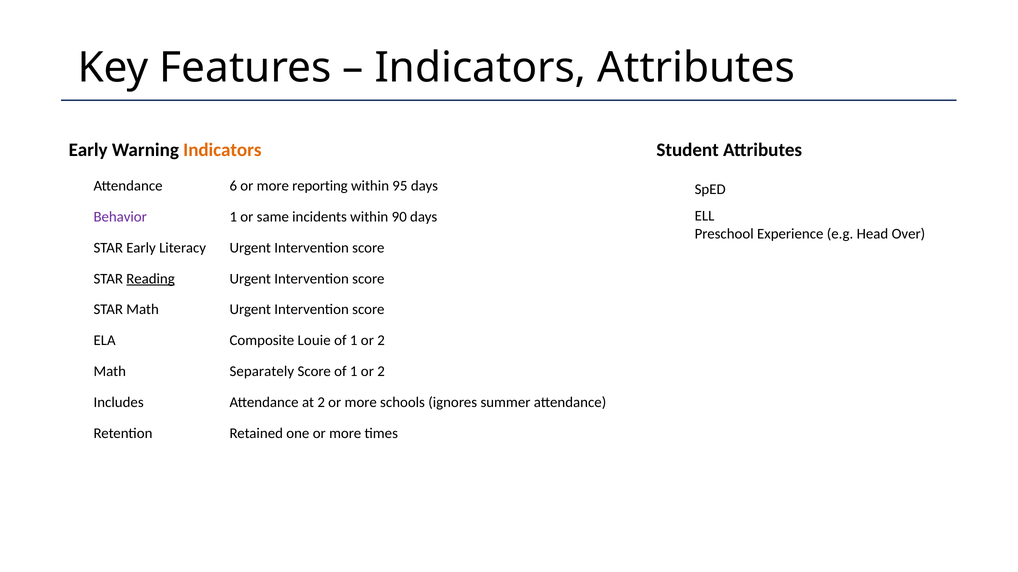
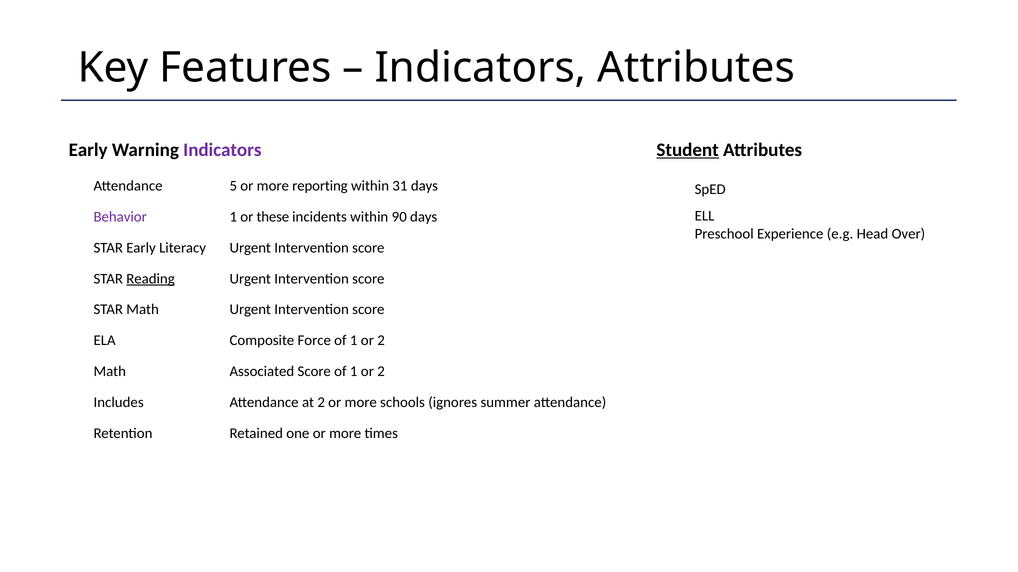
Indicators at (222, 150) colour: orange -> purple
Student underline: none -> present
6: 6 -> 5
95: 95 -> 31
same: same -> these
Louie: Louie -> Force
Separately: Separately -> Associated
